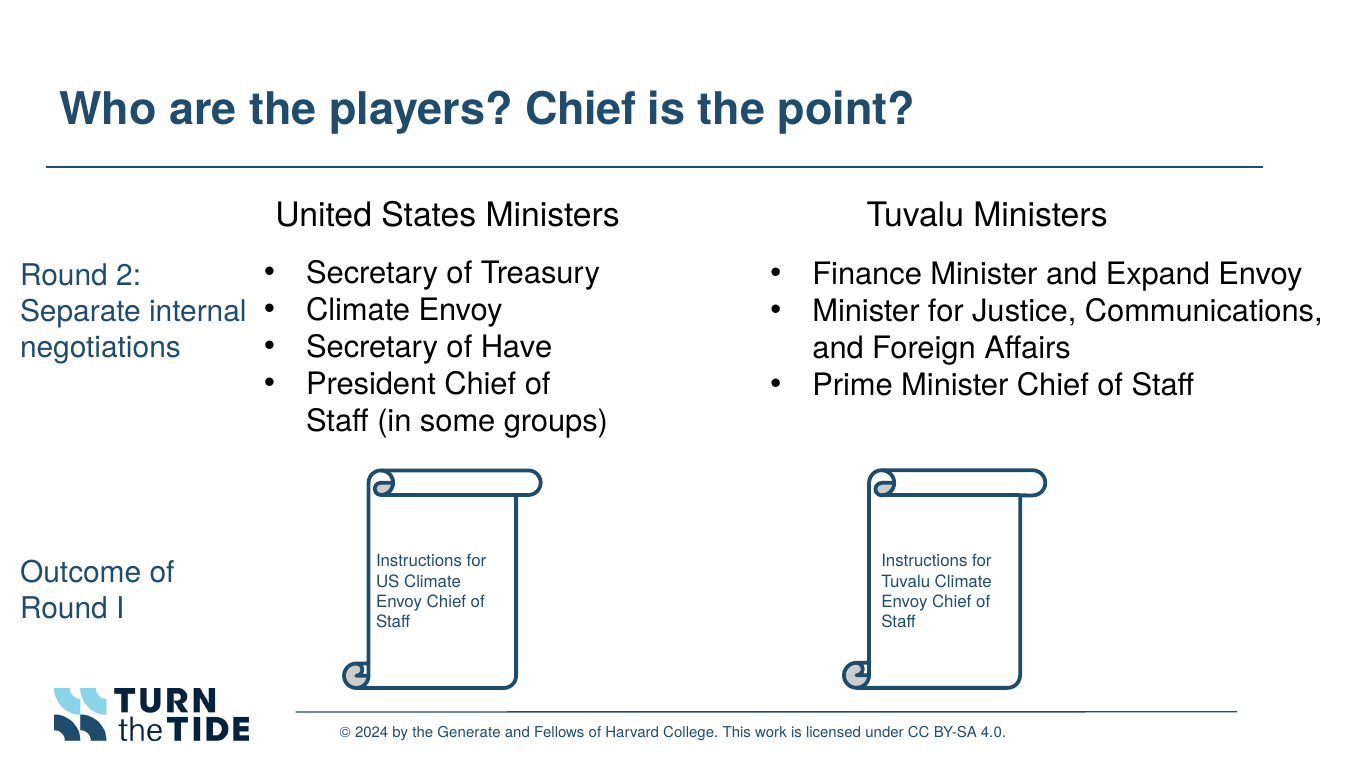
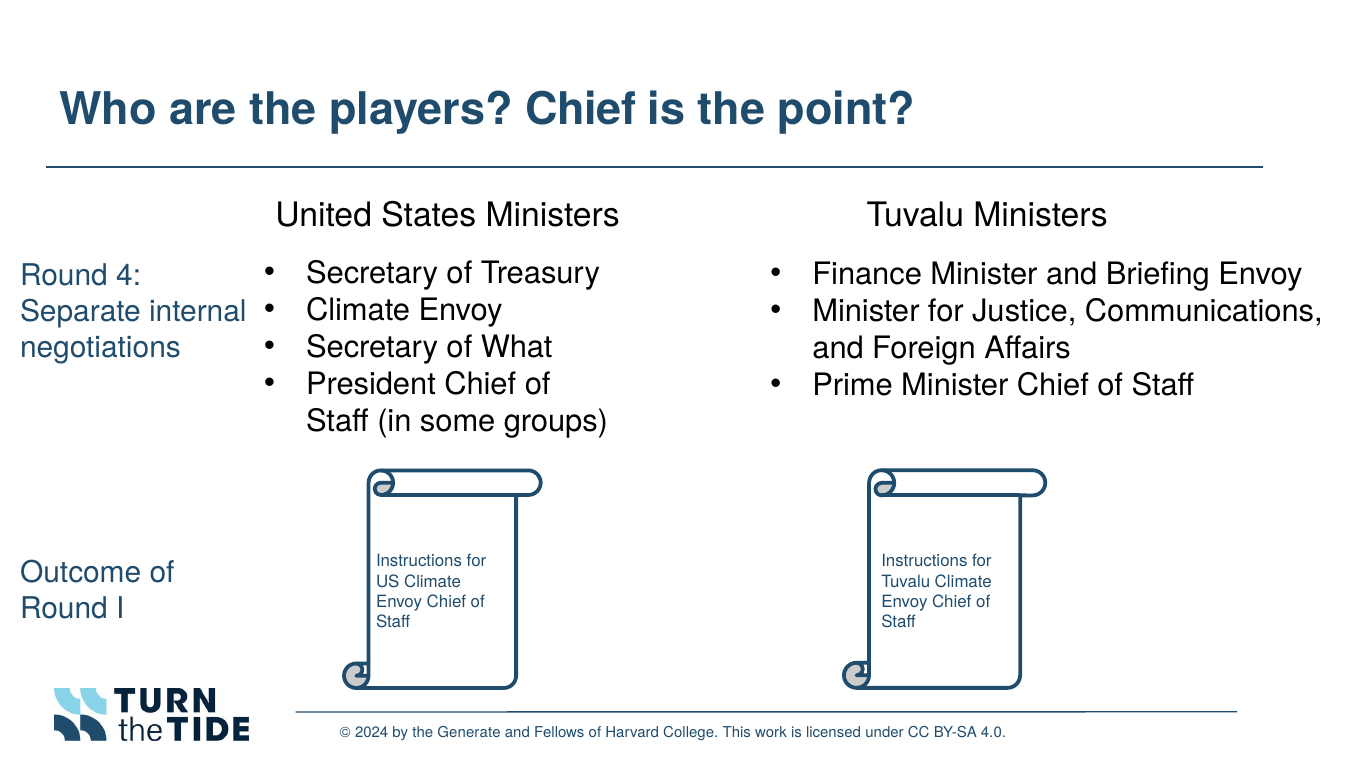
Expand: Expand -> Briefing
2: 2 -> 4
Have: Have -> What
